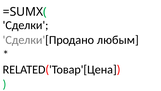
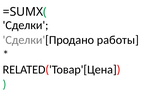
любым: любым -> работы
